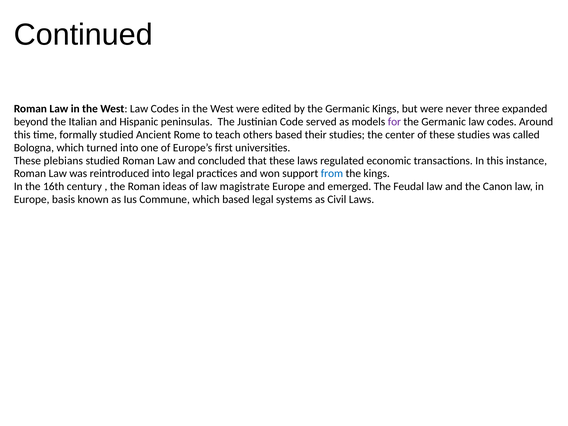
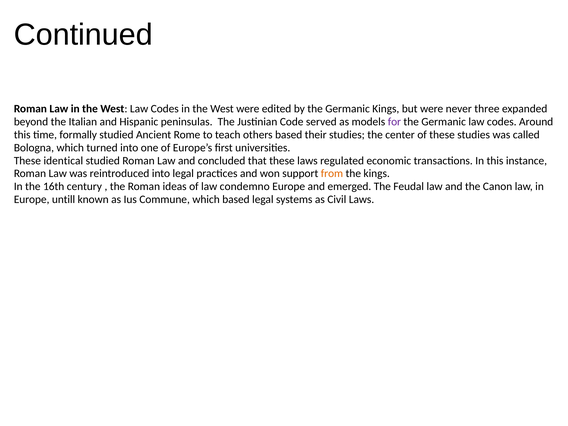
plebians: plebians -> identical
from colour: blue -> orange
magistrate: magistrate -> condemno
basis: basis -> untill
